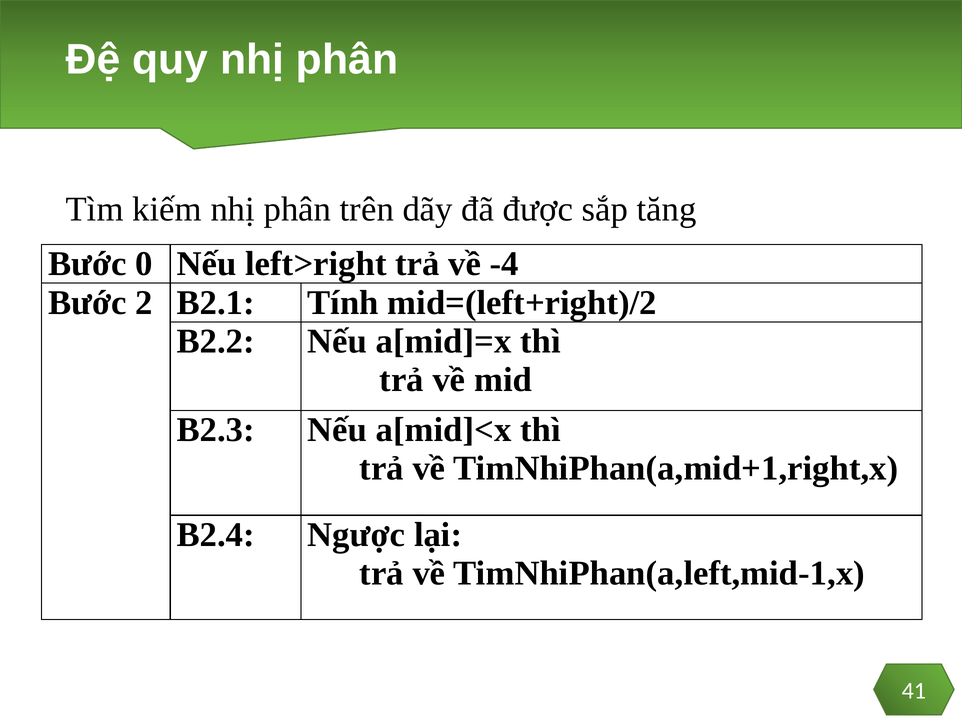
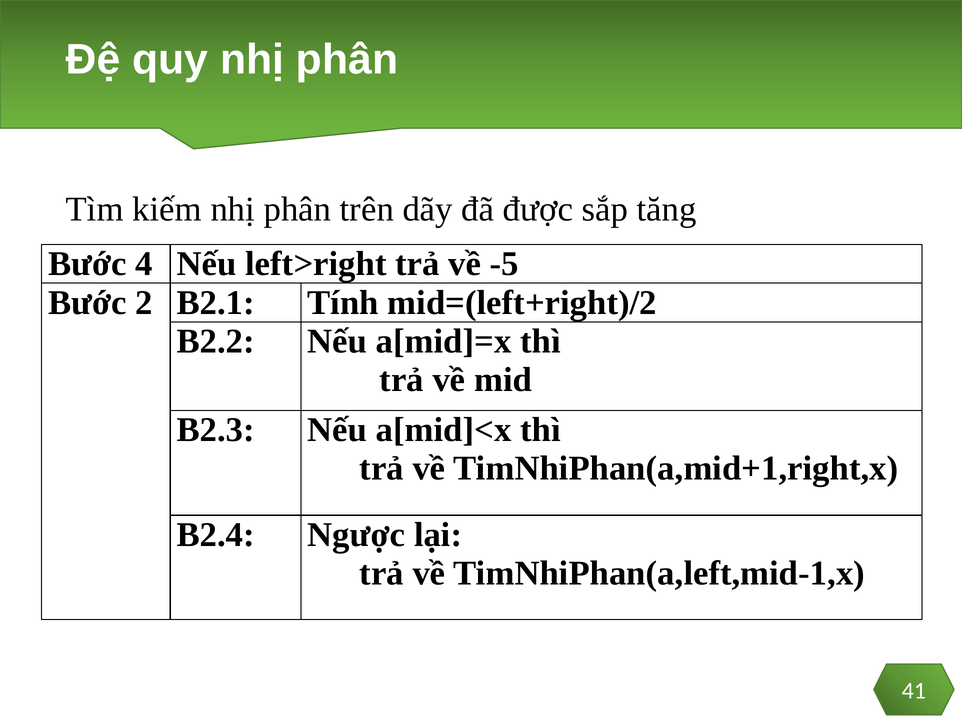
0: 0 -> 4
-4: -4 -> -5
